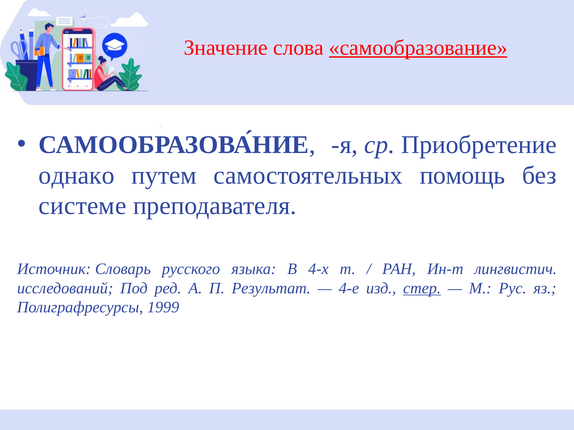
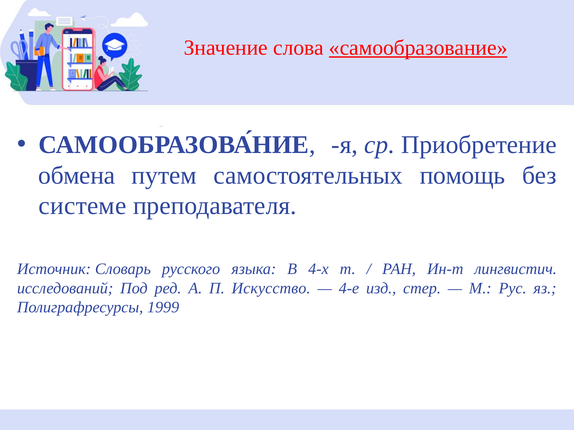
однако: однако -> обмена
Результат: Результат -> Искусство
стер underline: present -> none
